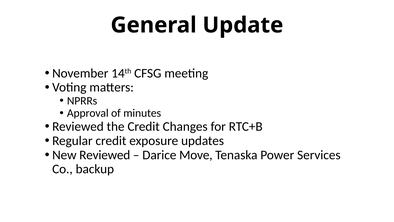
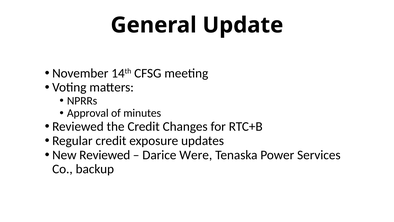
Move: Move -> Were
